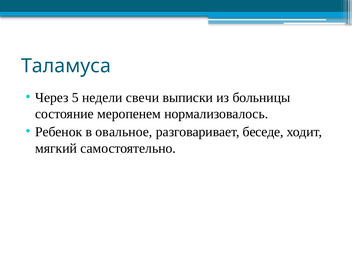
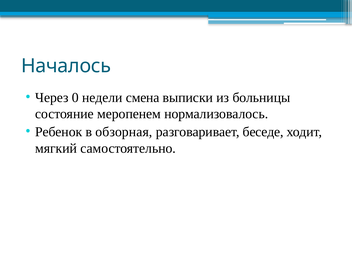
Таламуса: Таламуса -> Началось
5: 5 -> 0
свечи: свечи -> смена
овальное: овальное -> обзорная
